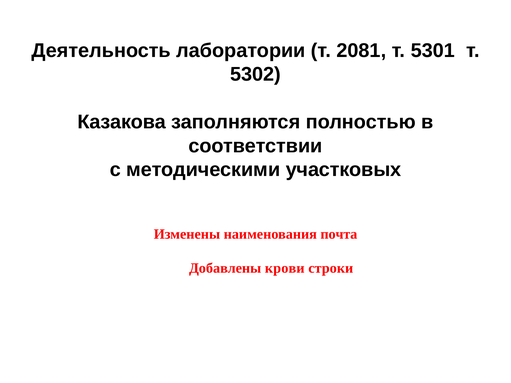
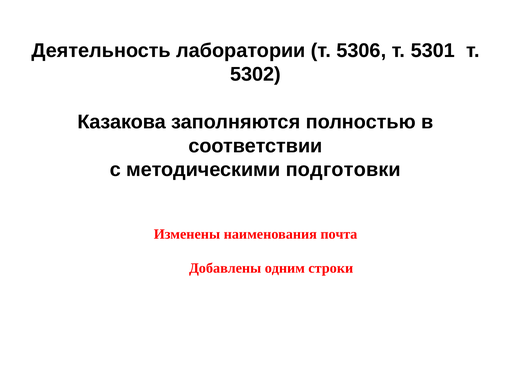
2081: 2081 -> 5306
участковых: участковых -> подготовки
крови: крови -> одним
